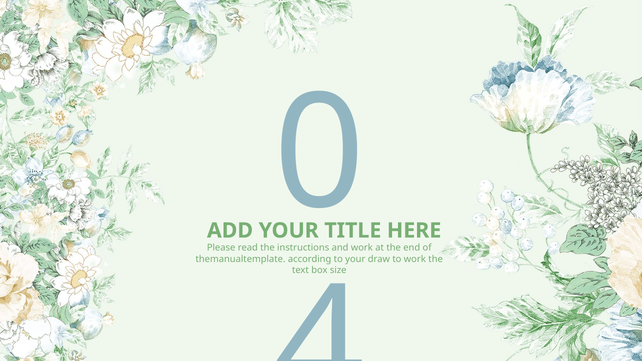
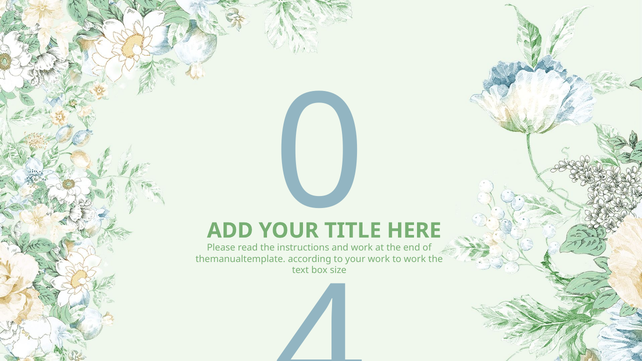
draw at (379, 259): draw -> work
